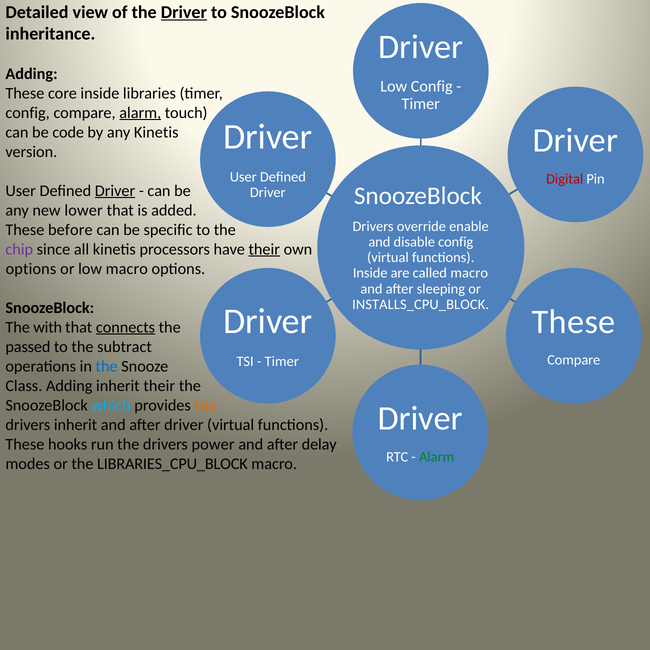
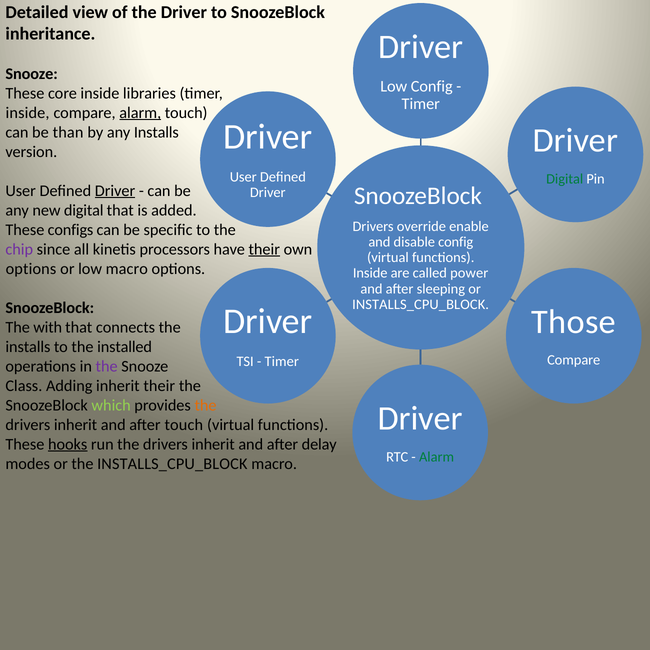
Driver at (184, 12) underline: present -> none
Adding at (32, 74): Adding -> Snooze
config at (28, 113): config -> inside
code: code -> than
any Kinetis: Kinetis -> Installs
Digital at (565, 179) colour: red -> green
new lower: lower -> digital
before: before -> configs
macro at (469, 273): macro -> power
These at (574, 322): These -> Those
connects underline: present -> none
passed at (28, 347): passed -> installs
subtract: subtract -> installed
the at (107, 366) colour: blue -> purple
which colour: light blue -> light green
after driver: driver -> touch
hooks underline: none -> present
run the drivers power: power -> inherit
the LIBRARIES_CPU_BLOCK: LIBRARIES_CPU_BLOCK -> INSTALLS_CPU_BLOCK
